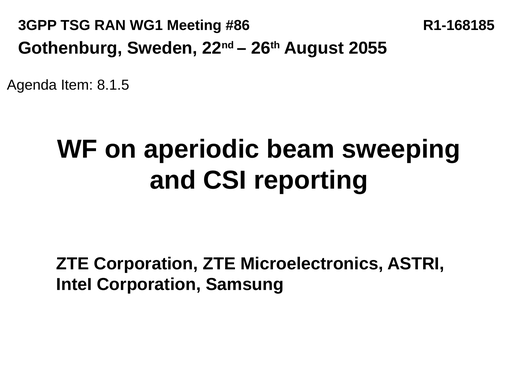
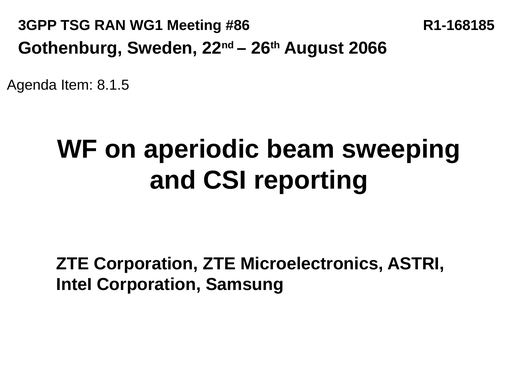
2055: 2055 -> 2066
